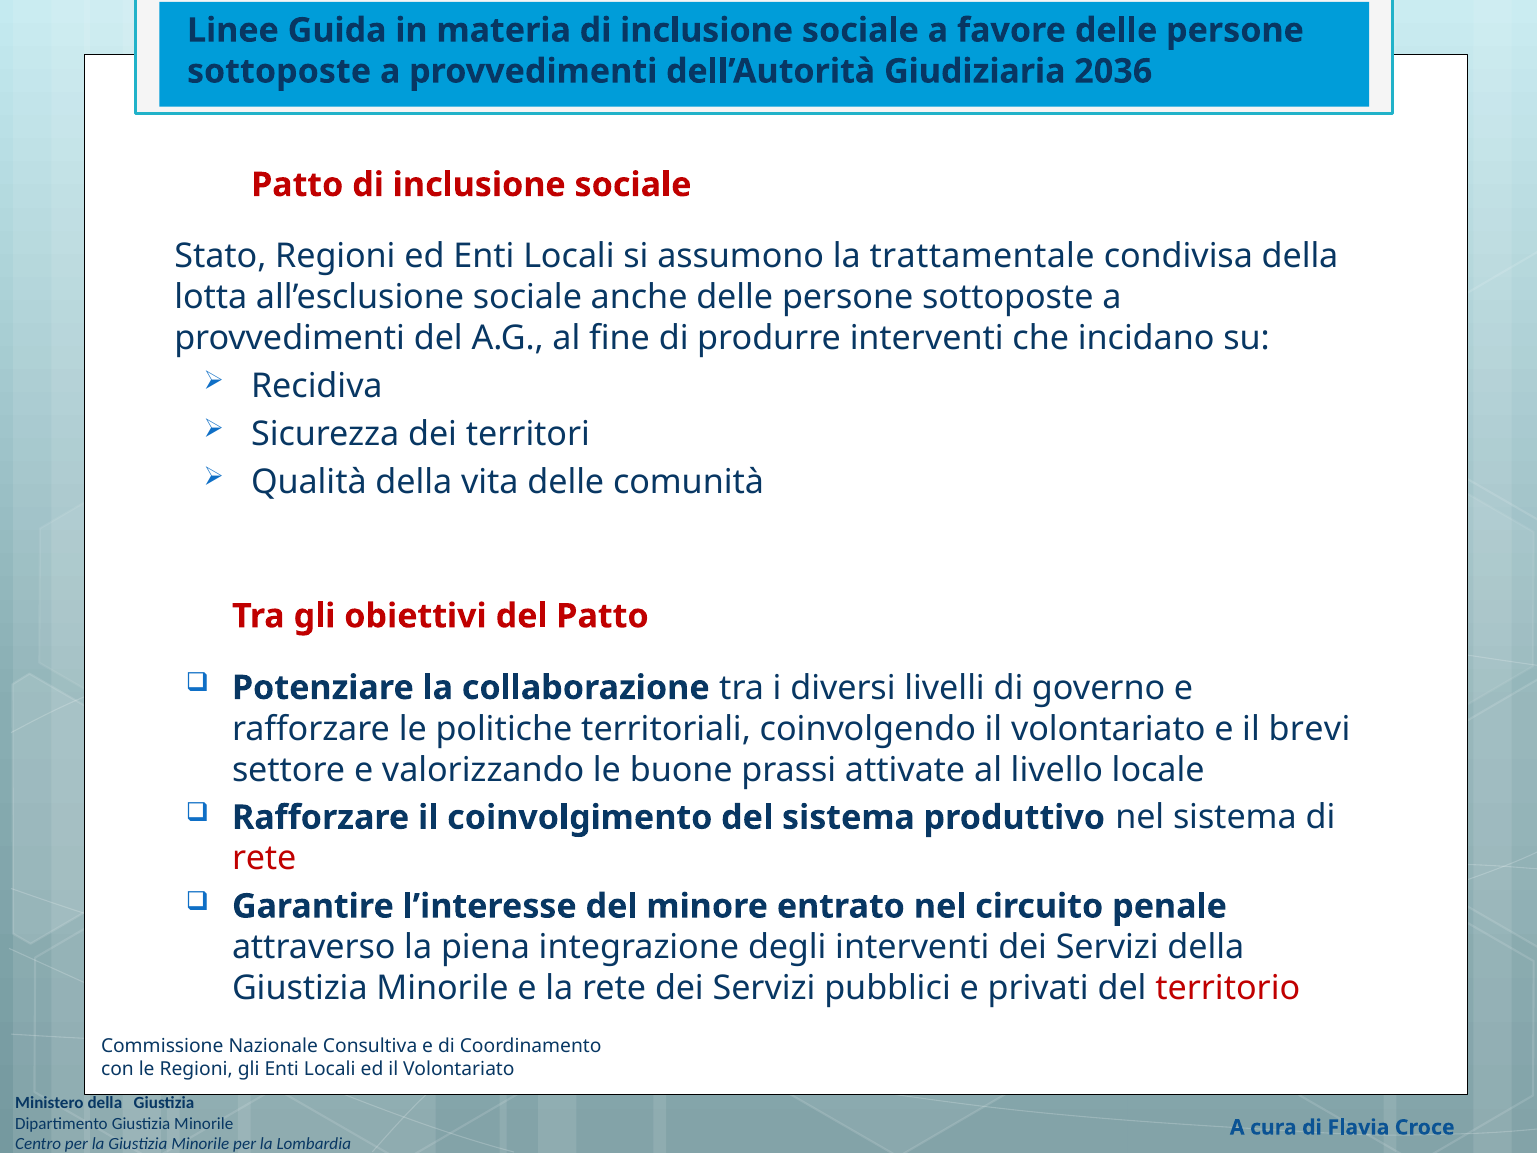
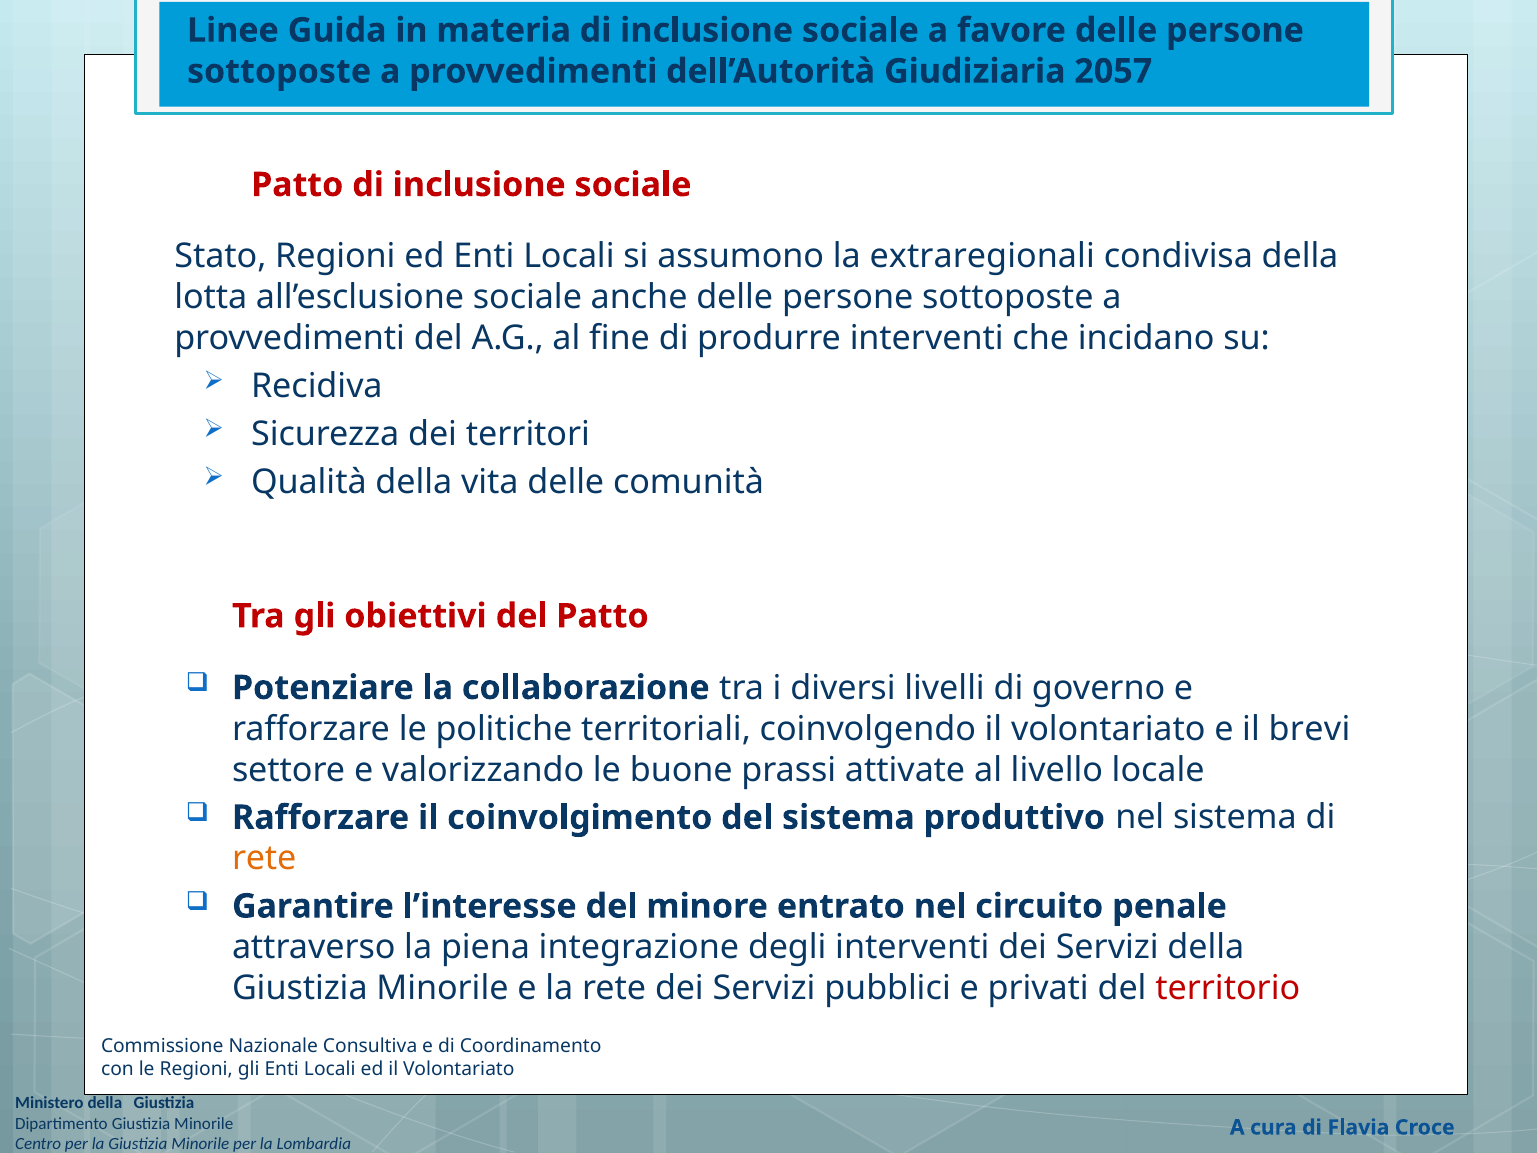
2036: 2036 -> 2057
trattamentale: trattamentale -> extraregionali
rete at (264, 858) colour: red -> orange
